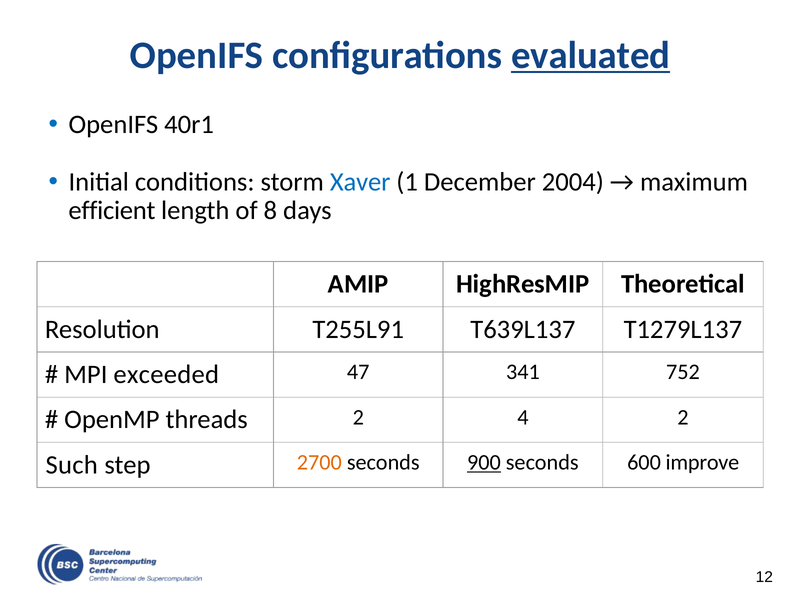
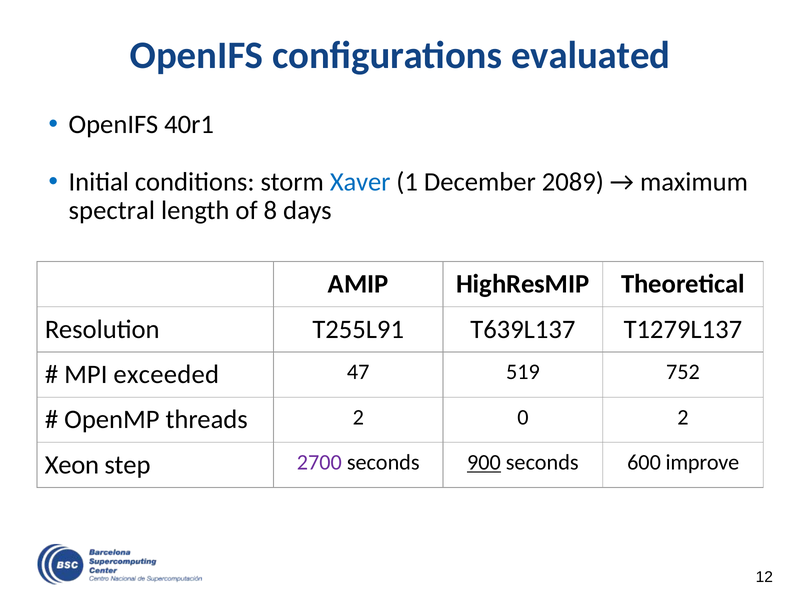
evaluated underline: present -> none
2004: 2004 -> 2089
efficient: efficient -> spectral
341: 341 -> 519
4: 4 -> 0
Such: Such -> Xeon
2700 colour: orange -> purple
